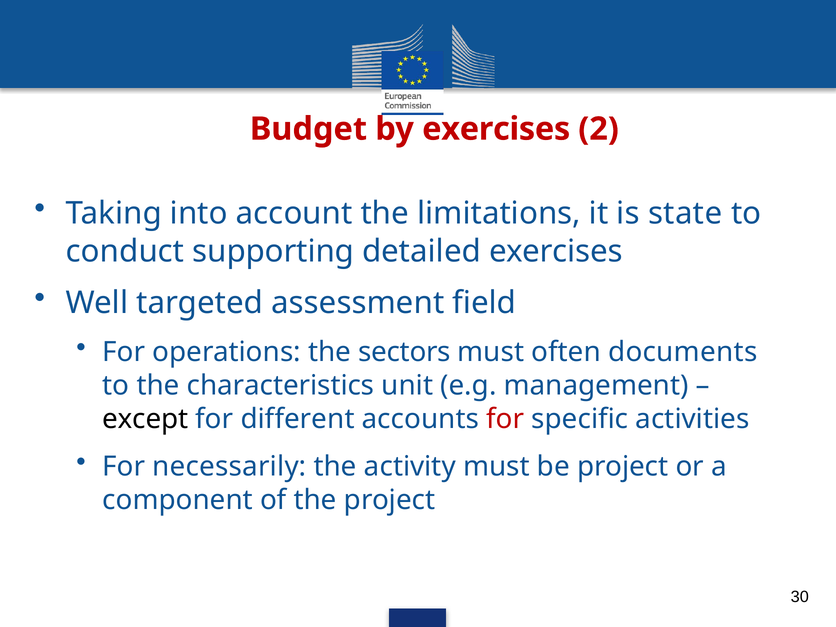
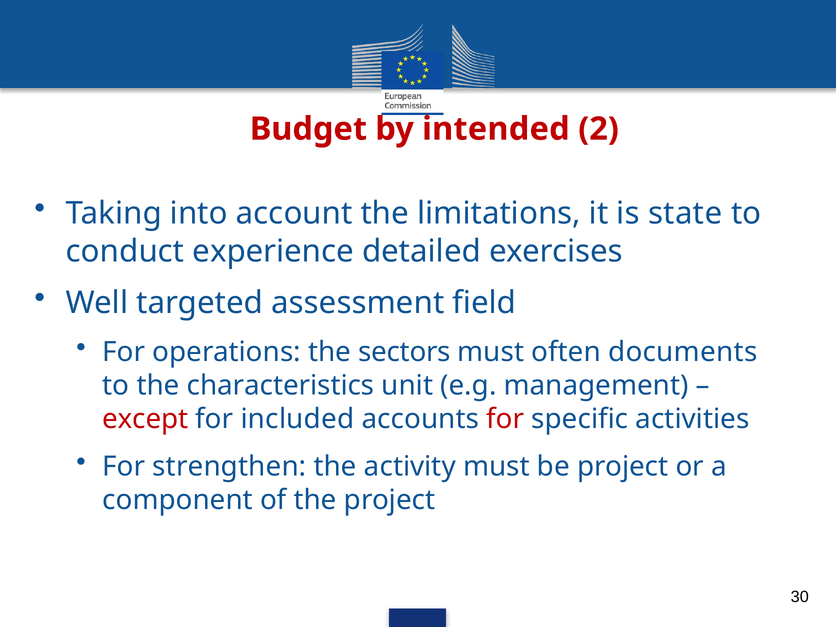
by exercises: exercises -> intended
supporting: supporting -> experience
except colour: black -> red
different: different -> included
necessarily: necessarily -> strengthen
